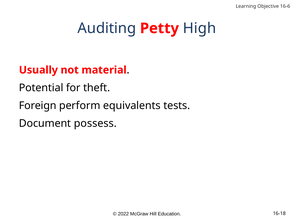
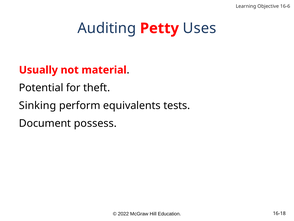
High: High -> Uses
Foreign: Foreign -> Sinking
